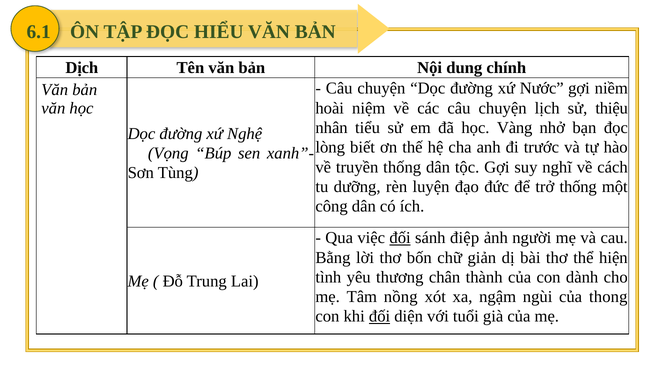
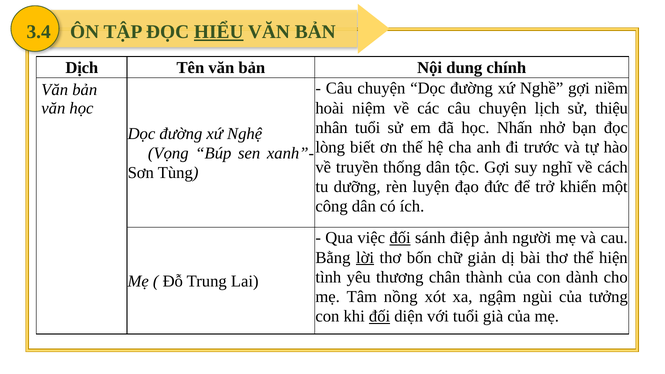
6.1: 6.1 -> 3.4
HIỂU underline: none -> present
Nước: Nước -> Nghề
nhân tiểu: tiểu -> tuổi
Vàng: Vàng -> Nhấn
trở thống: thống -> khiển
lời underline: none -> present
thong: thong -> tưởng
